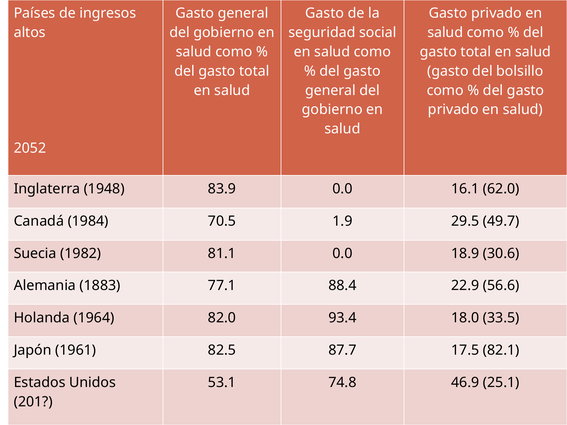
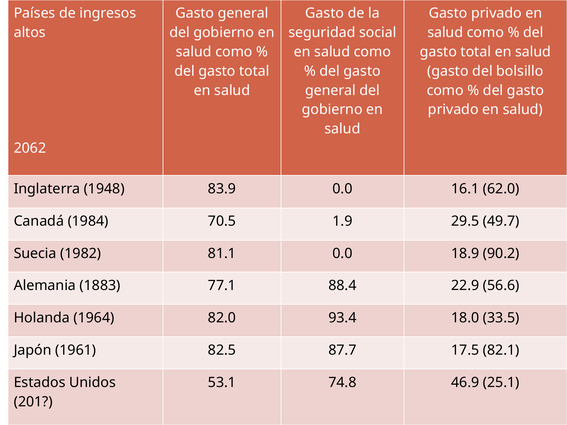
2052: 2052 -> 2062
30.6: 30.6 -> 90.2
